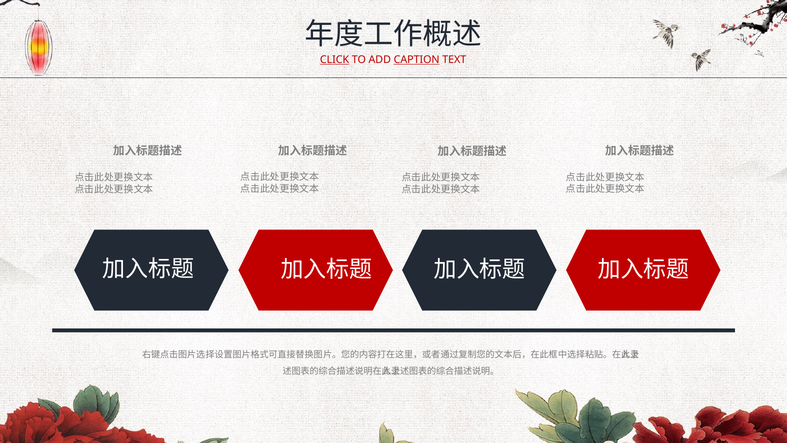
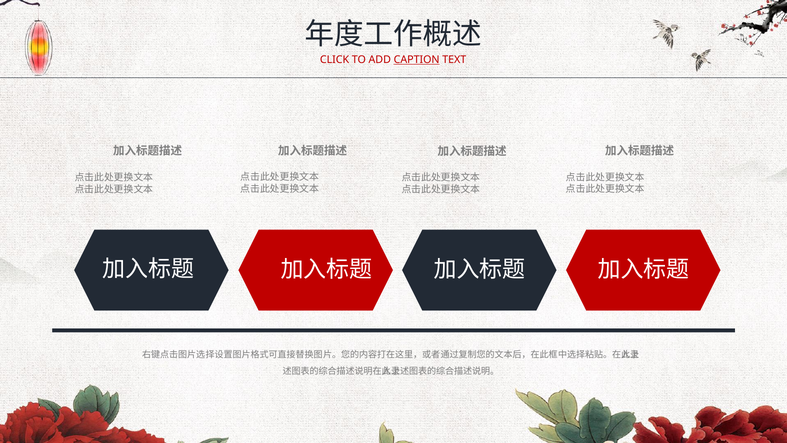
CLICK underline: present -> none
